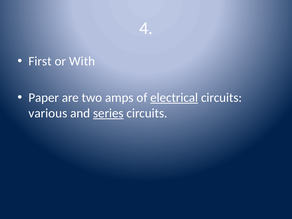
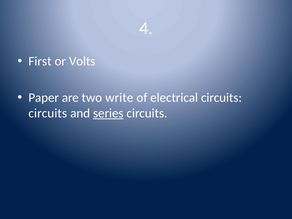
With: With -> Volts
amps: amps -> write
electrical underline: present -> none
various at (48, 113): various -> circuits
